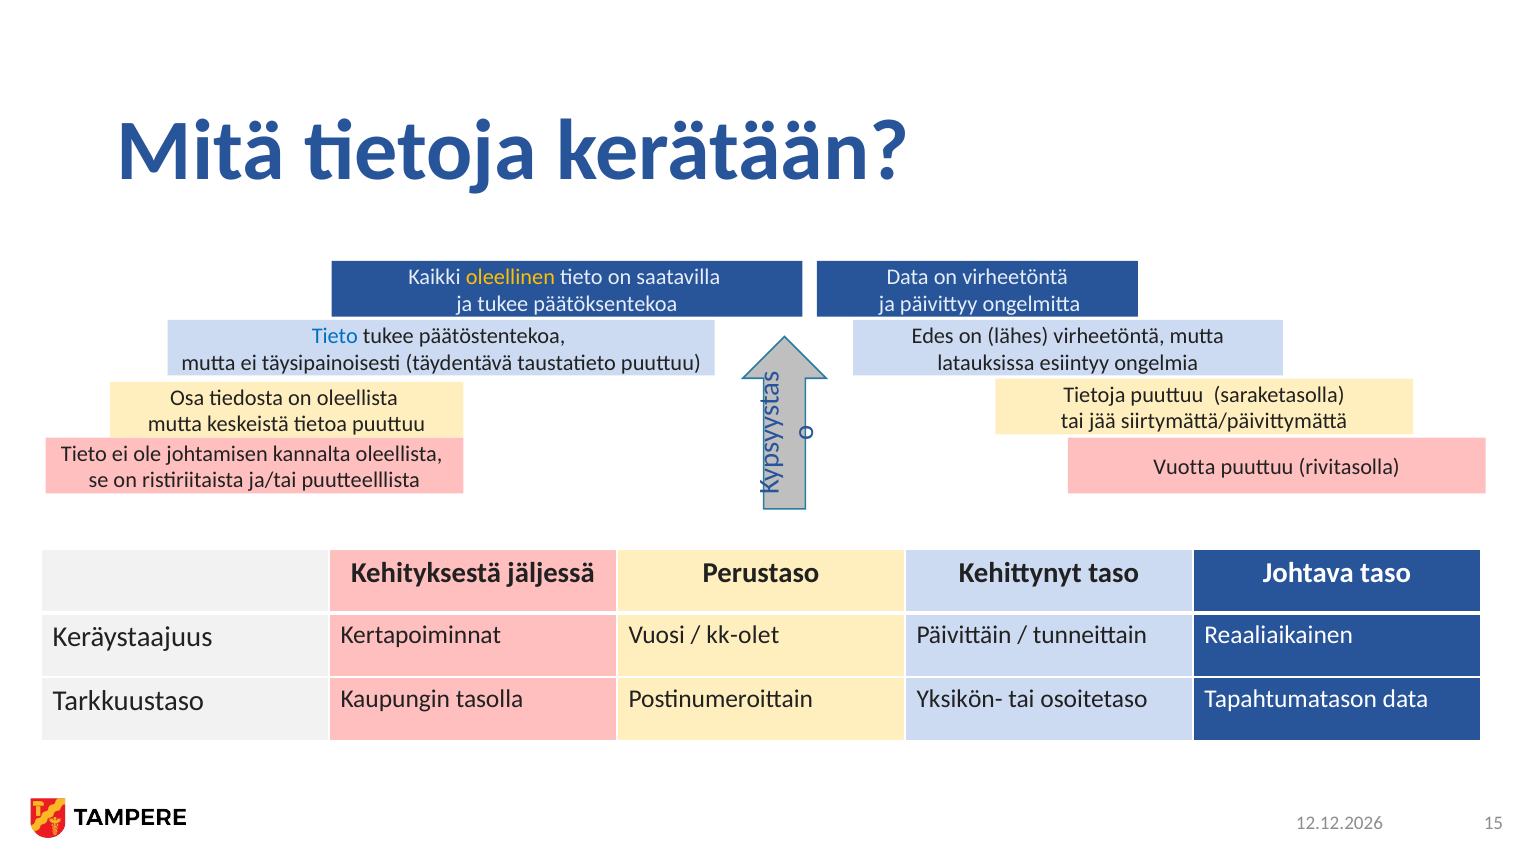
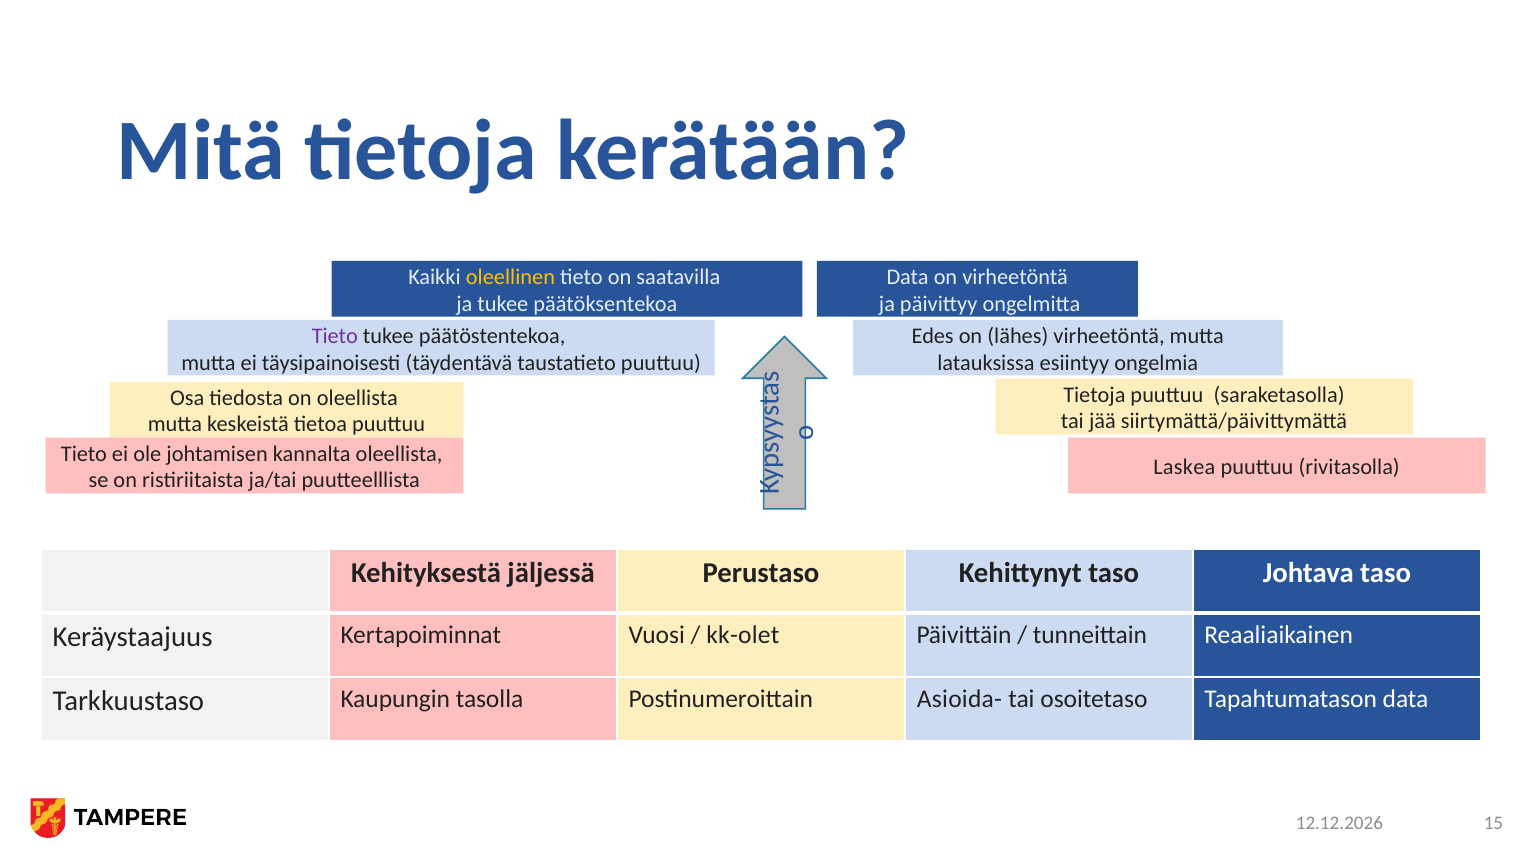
Tieto at (335, 336) colour: blue -> purple
Vuotta: Vuotta -> Laskea
Yksikön-: Yksikön- -> Asioida-
